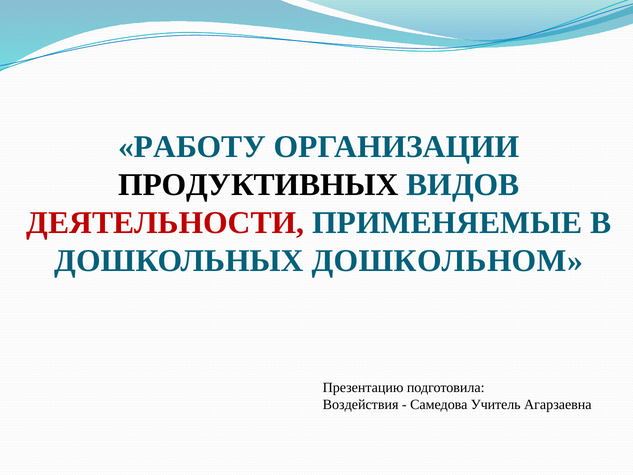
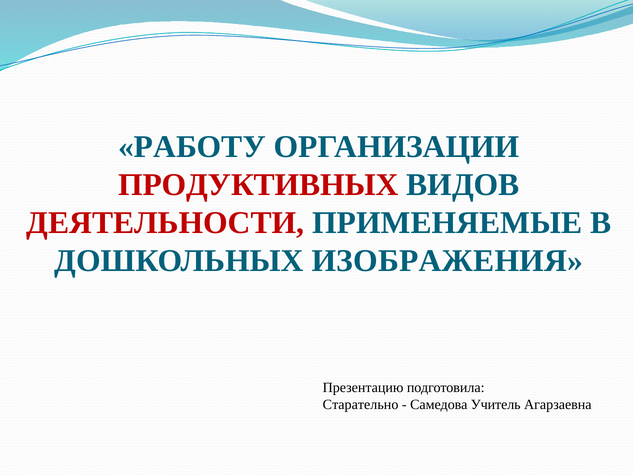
ПРОДУКТИВНЫХ colour: black -> red
ДОШКОЛЬНОМ: ДОШКОЛЬНОМ -> ИЗОБРАЖЕНИЯ
Воздействия: Воздействия -> Старательно
